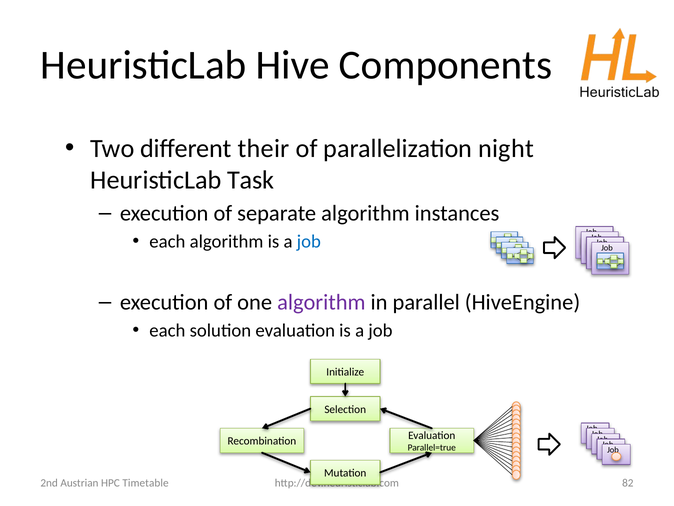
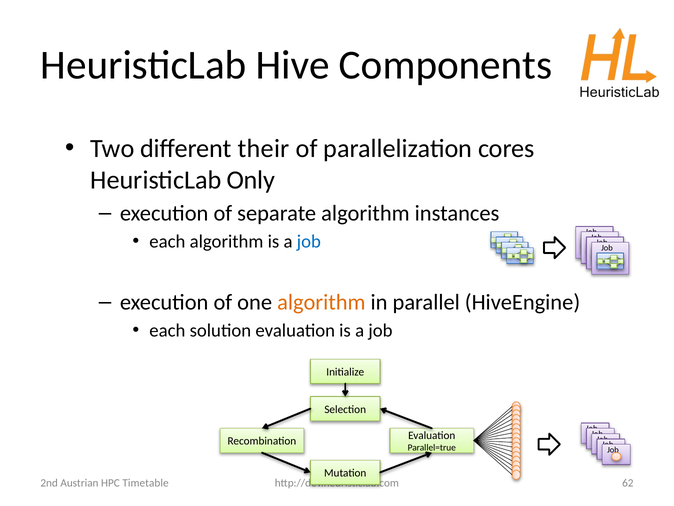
night: night -> cores
Task: Task -> Only
algorithm at (321, 302) colour: purple -> orange
82: 82 -> 62
